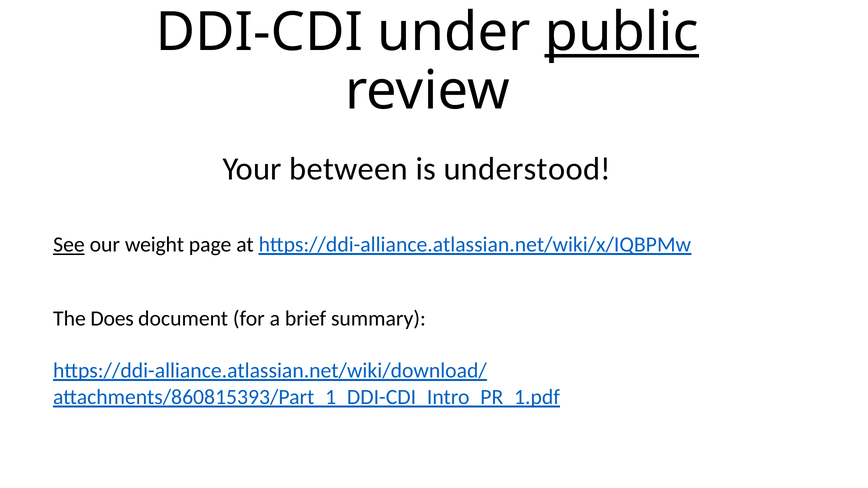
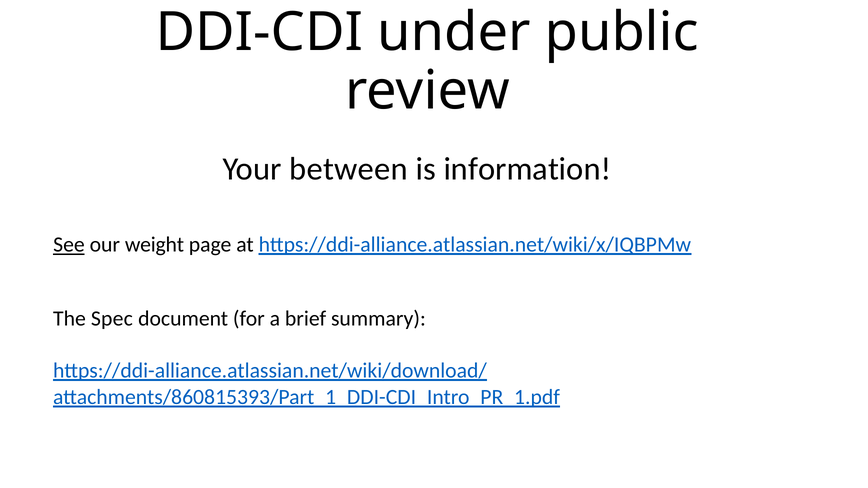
public underline: present -> none
understood: understood -> information
Does: Does -> Spec
